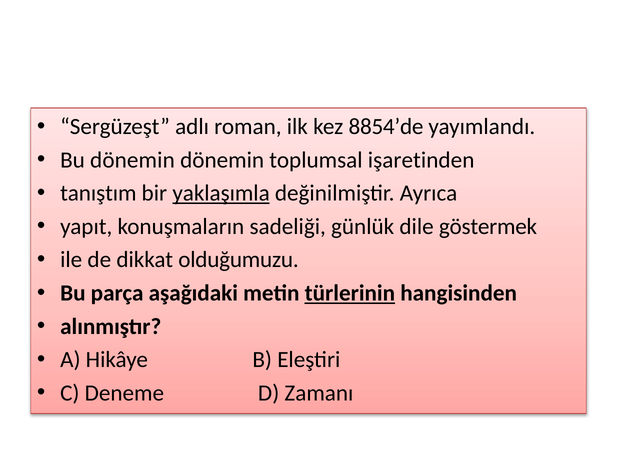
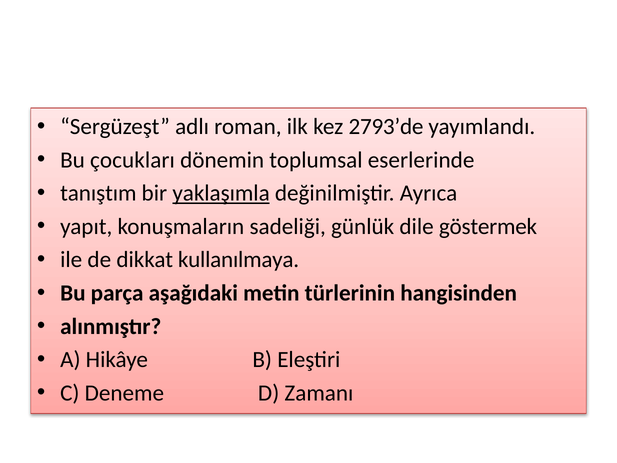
8854’de: 8854’de -> 2793’de
Bu dönemin: dönemin -> çocukları
işaretinden: işaretinden -> eserlerinde
olduğumuzu: olduğumuzu -> kullanılmaya
türlerinin underline: present -> none
